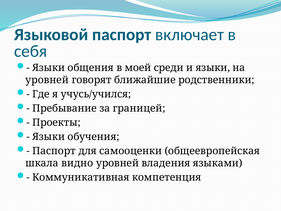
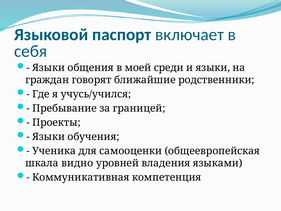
уровней at (47, 80): уровней -> граждан
Паспорт at (54, 151): Паспорт -> Ученика
